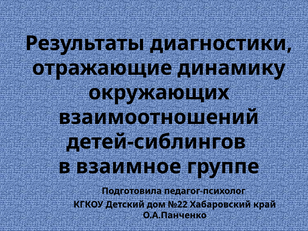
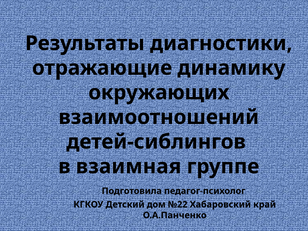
взаимное: взаимное -> взаимная
